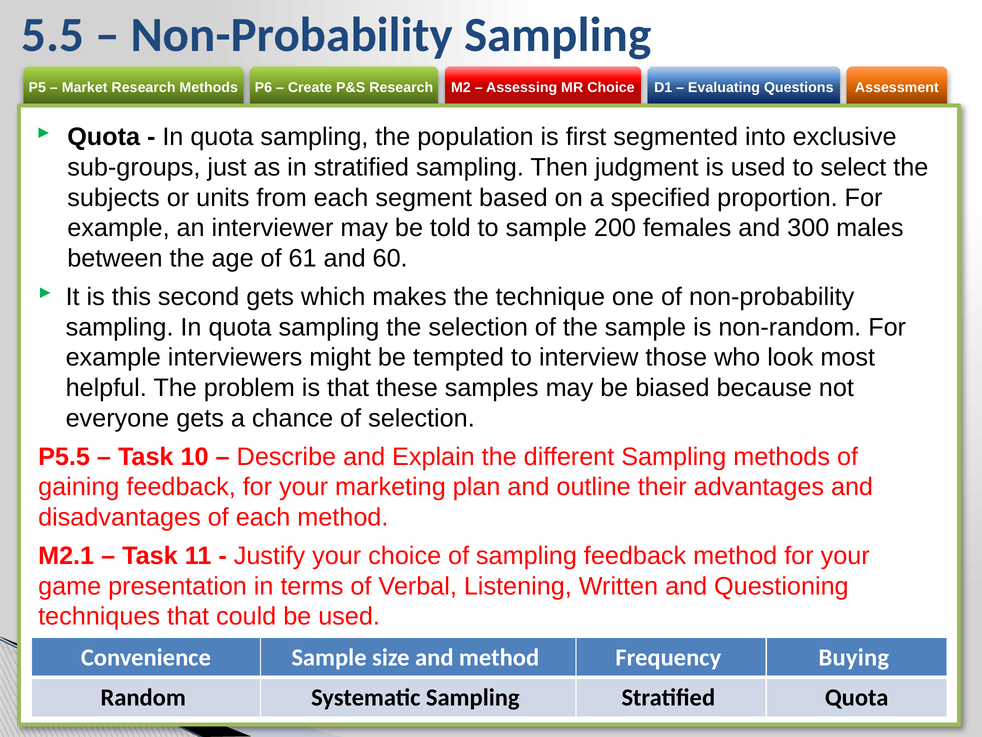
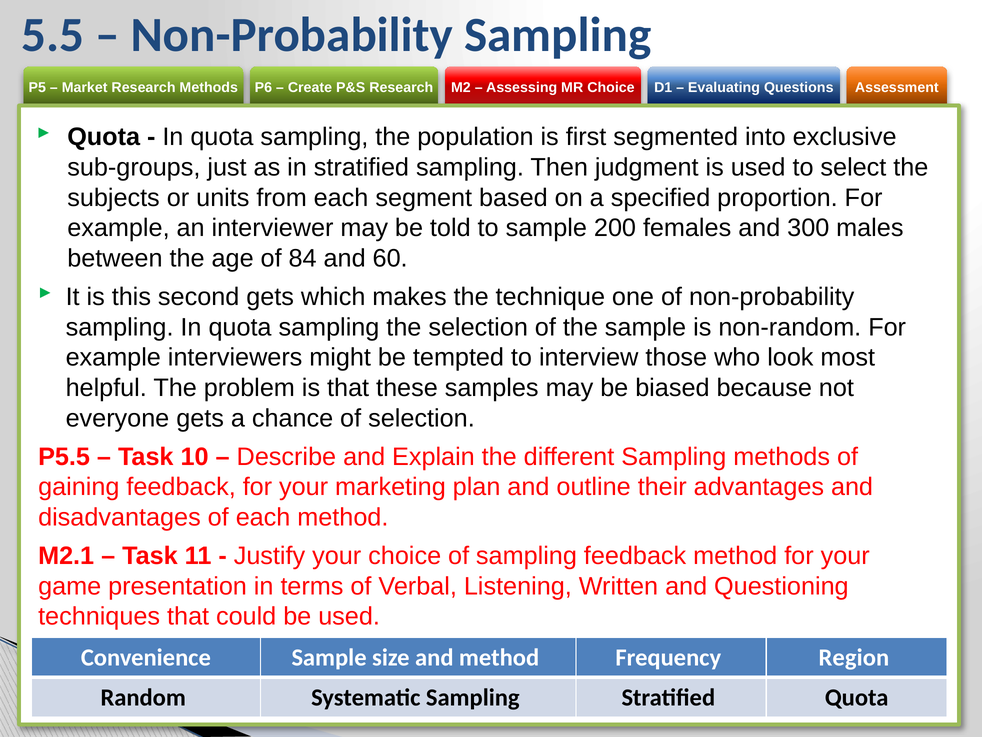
61: 61 -> 84
Buying: Buying -> Region
